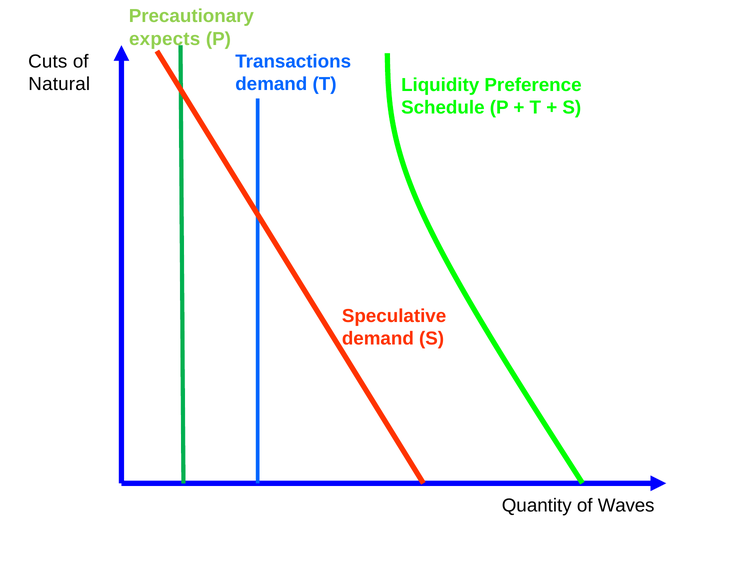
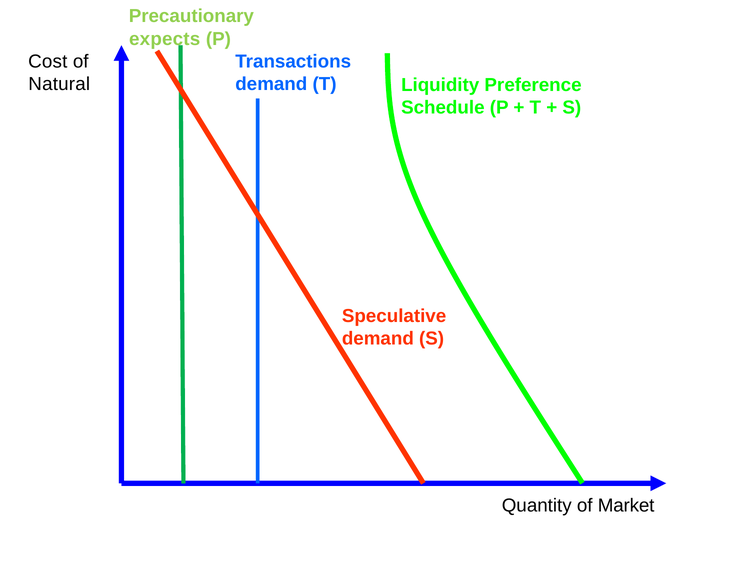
Cuts: Cuts -> Cost
Waves: Waves -> Market
